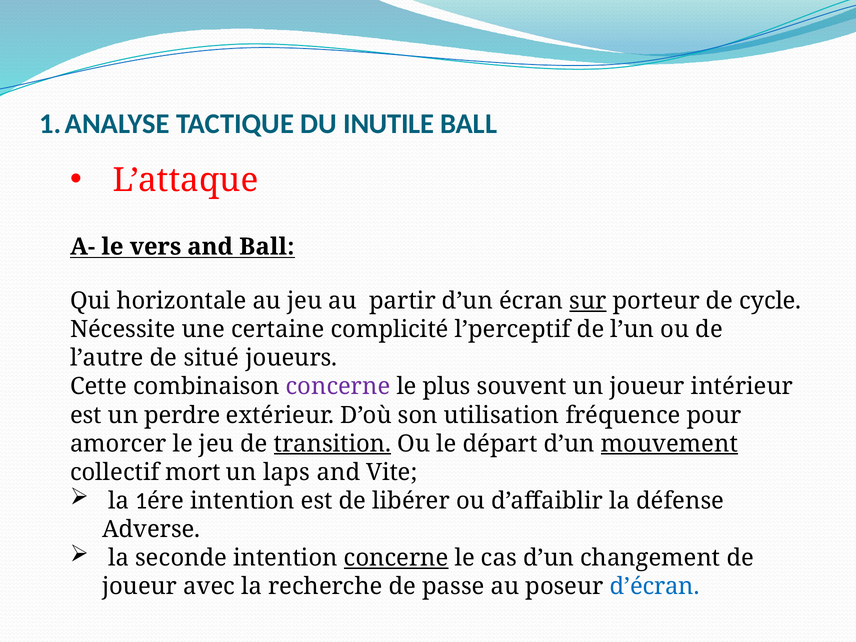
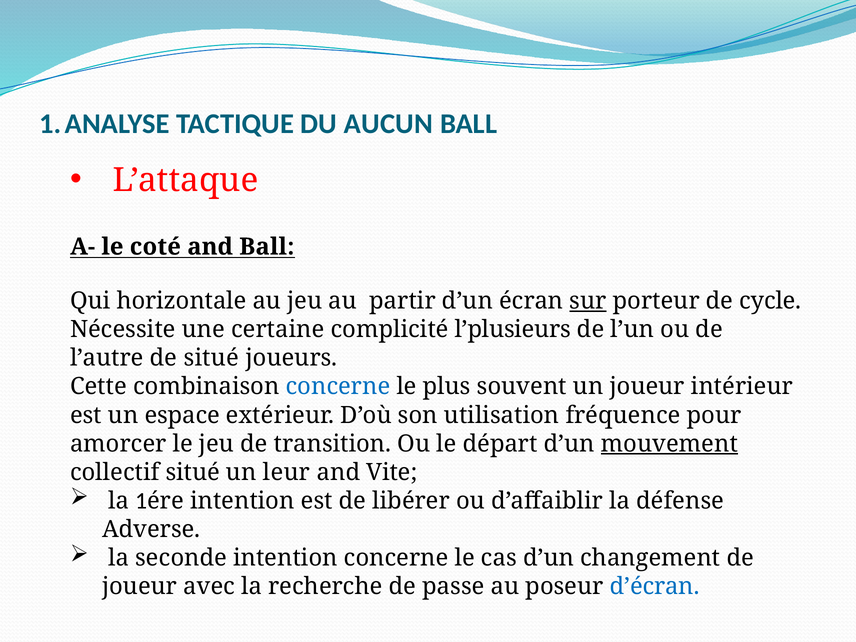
INUTILE: INUTILE -> AUCUN
vers: vers -> coté
l’perceptif: l’perceptif -> l’plusieurs
concerne at (338, 387) colour: purple -> blue
perdre: perdre -> espace
transition underline: present -> none
collectif mort: mort -> situé
laps: laps -> leur
concerne at (396, 558) underline: present -> none
